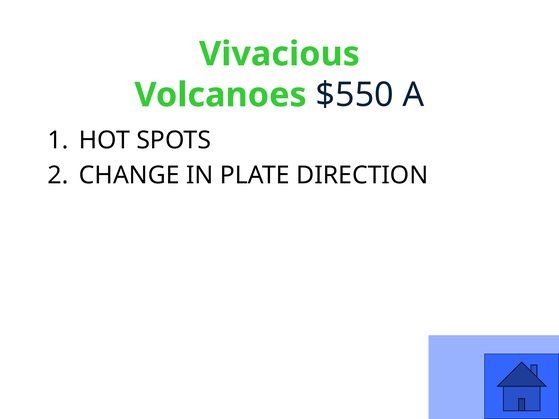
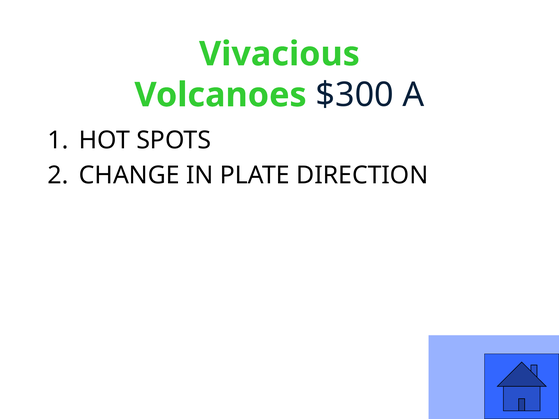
$550: $550 -> $300
